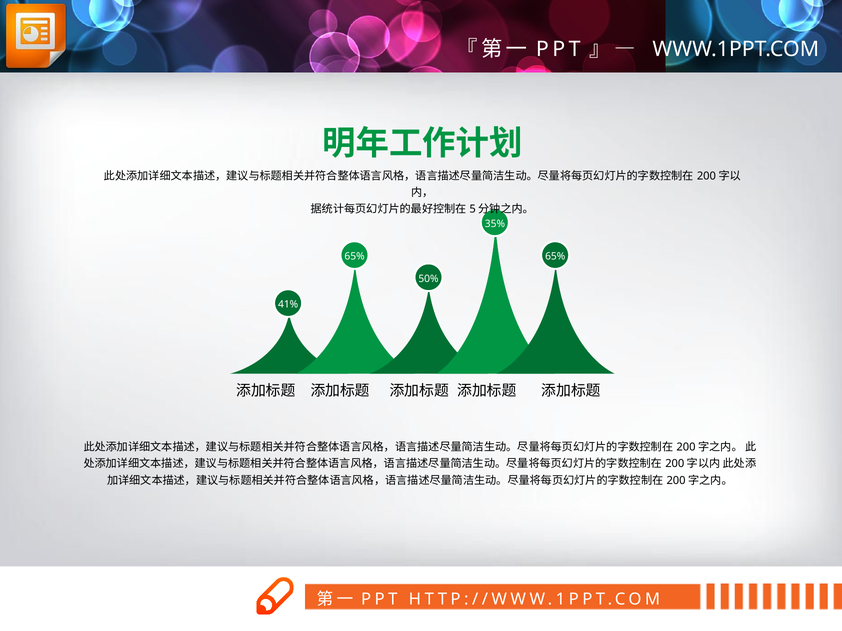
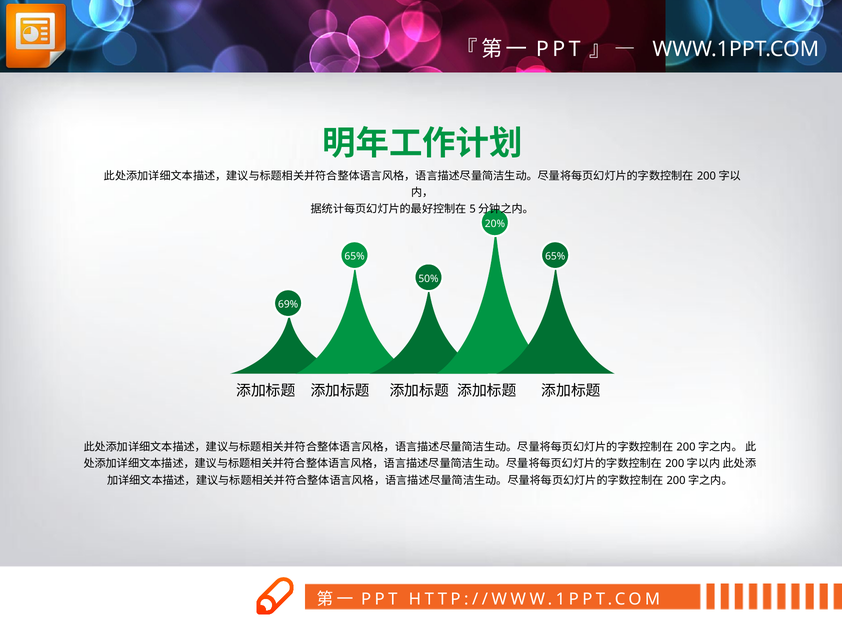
35%: 35% -> 20%
41%: 41% -> 69%
